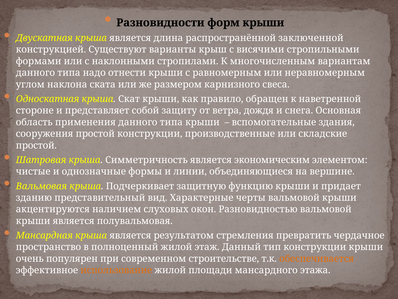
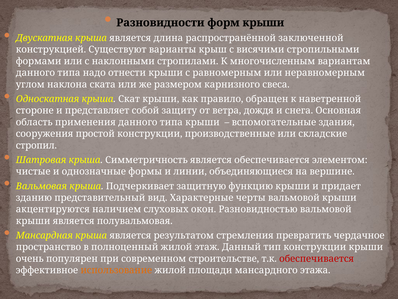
простой at (36, 145): простой -> стропил
является экономическим: экономическим -> обеспечивается
обеспечивается at (317, 258) colour: orange -> red
